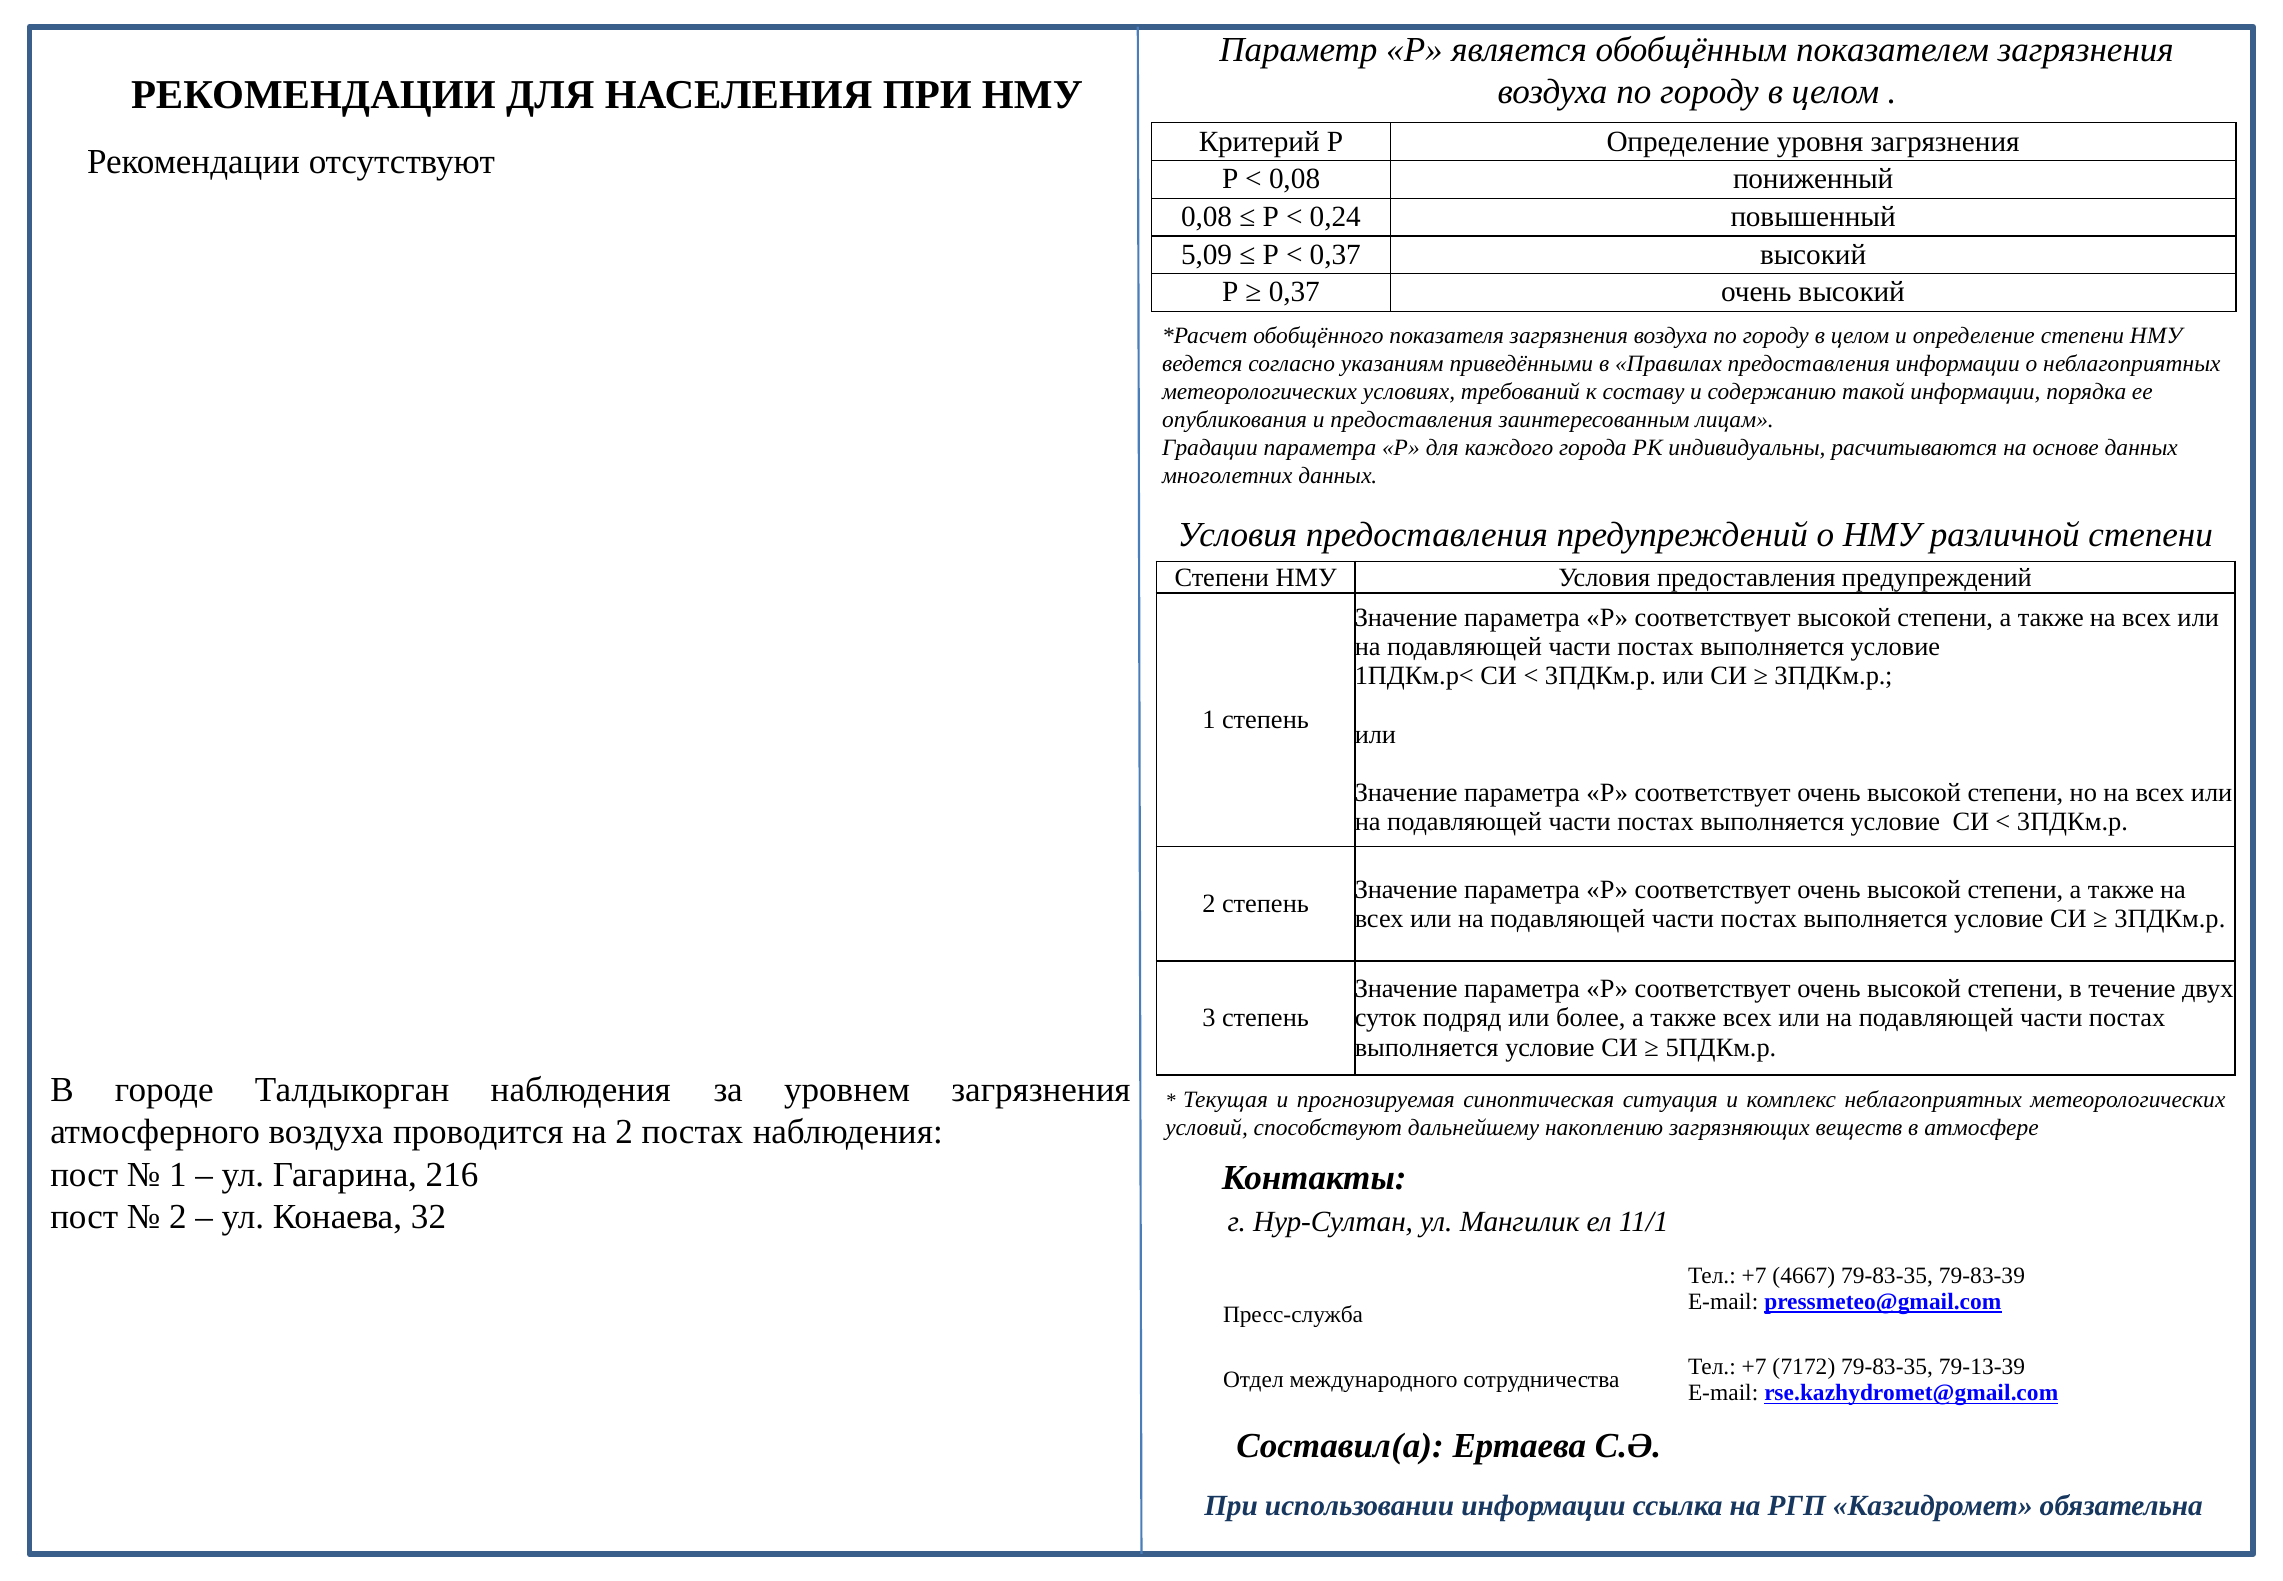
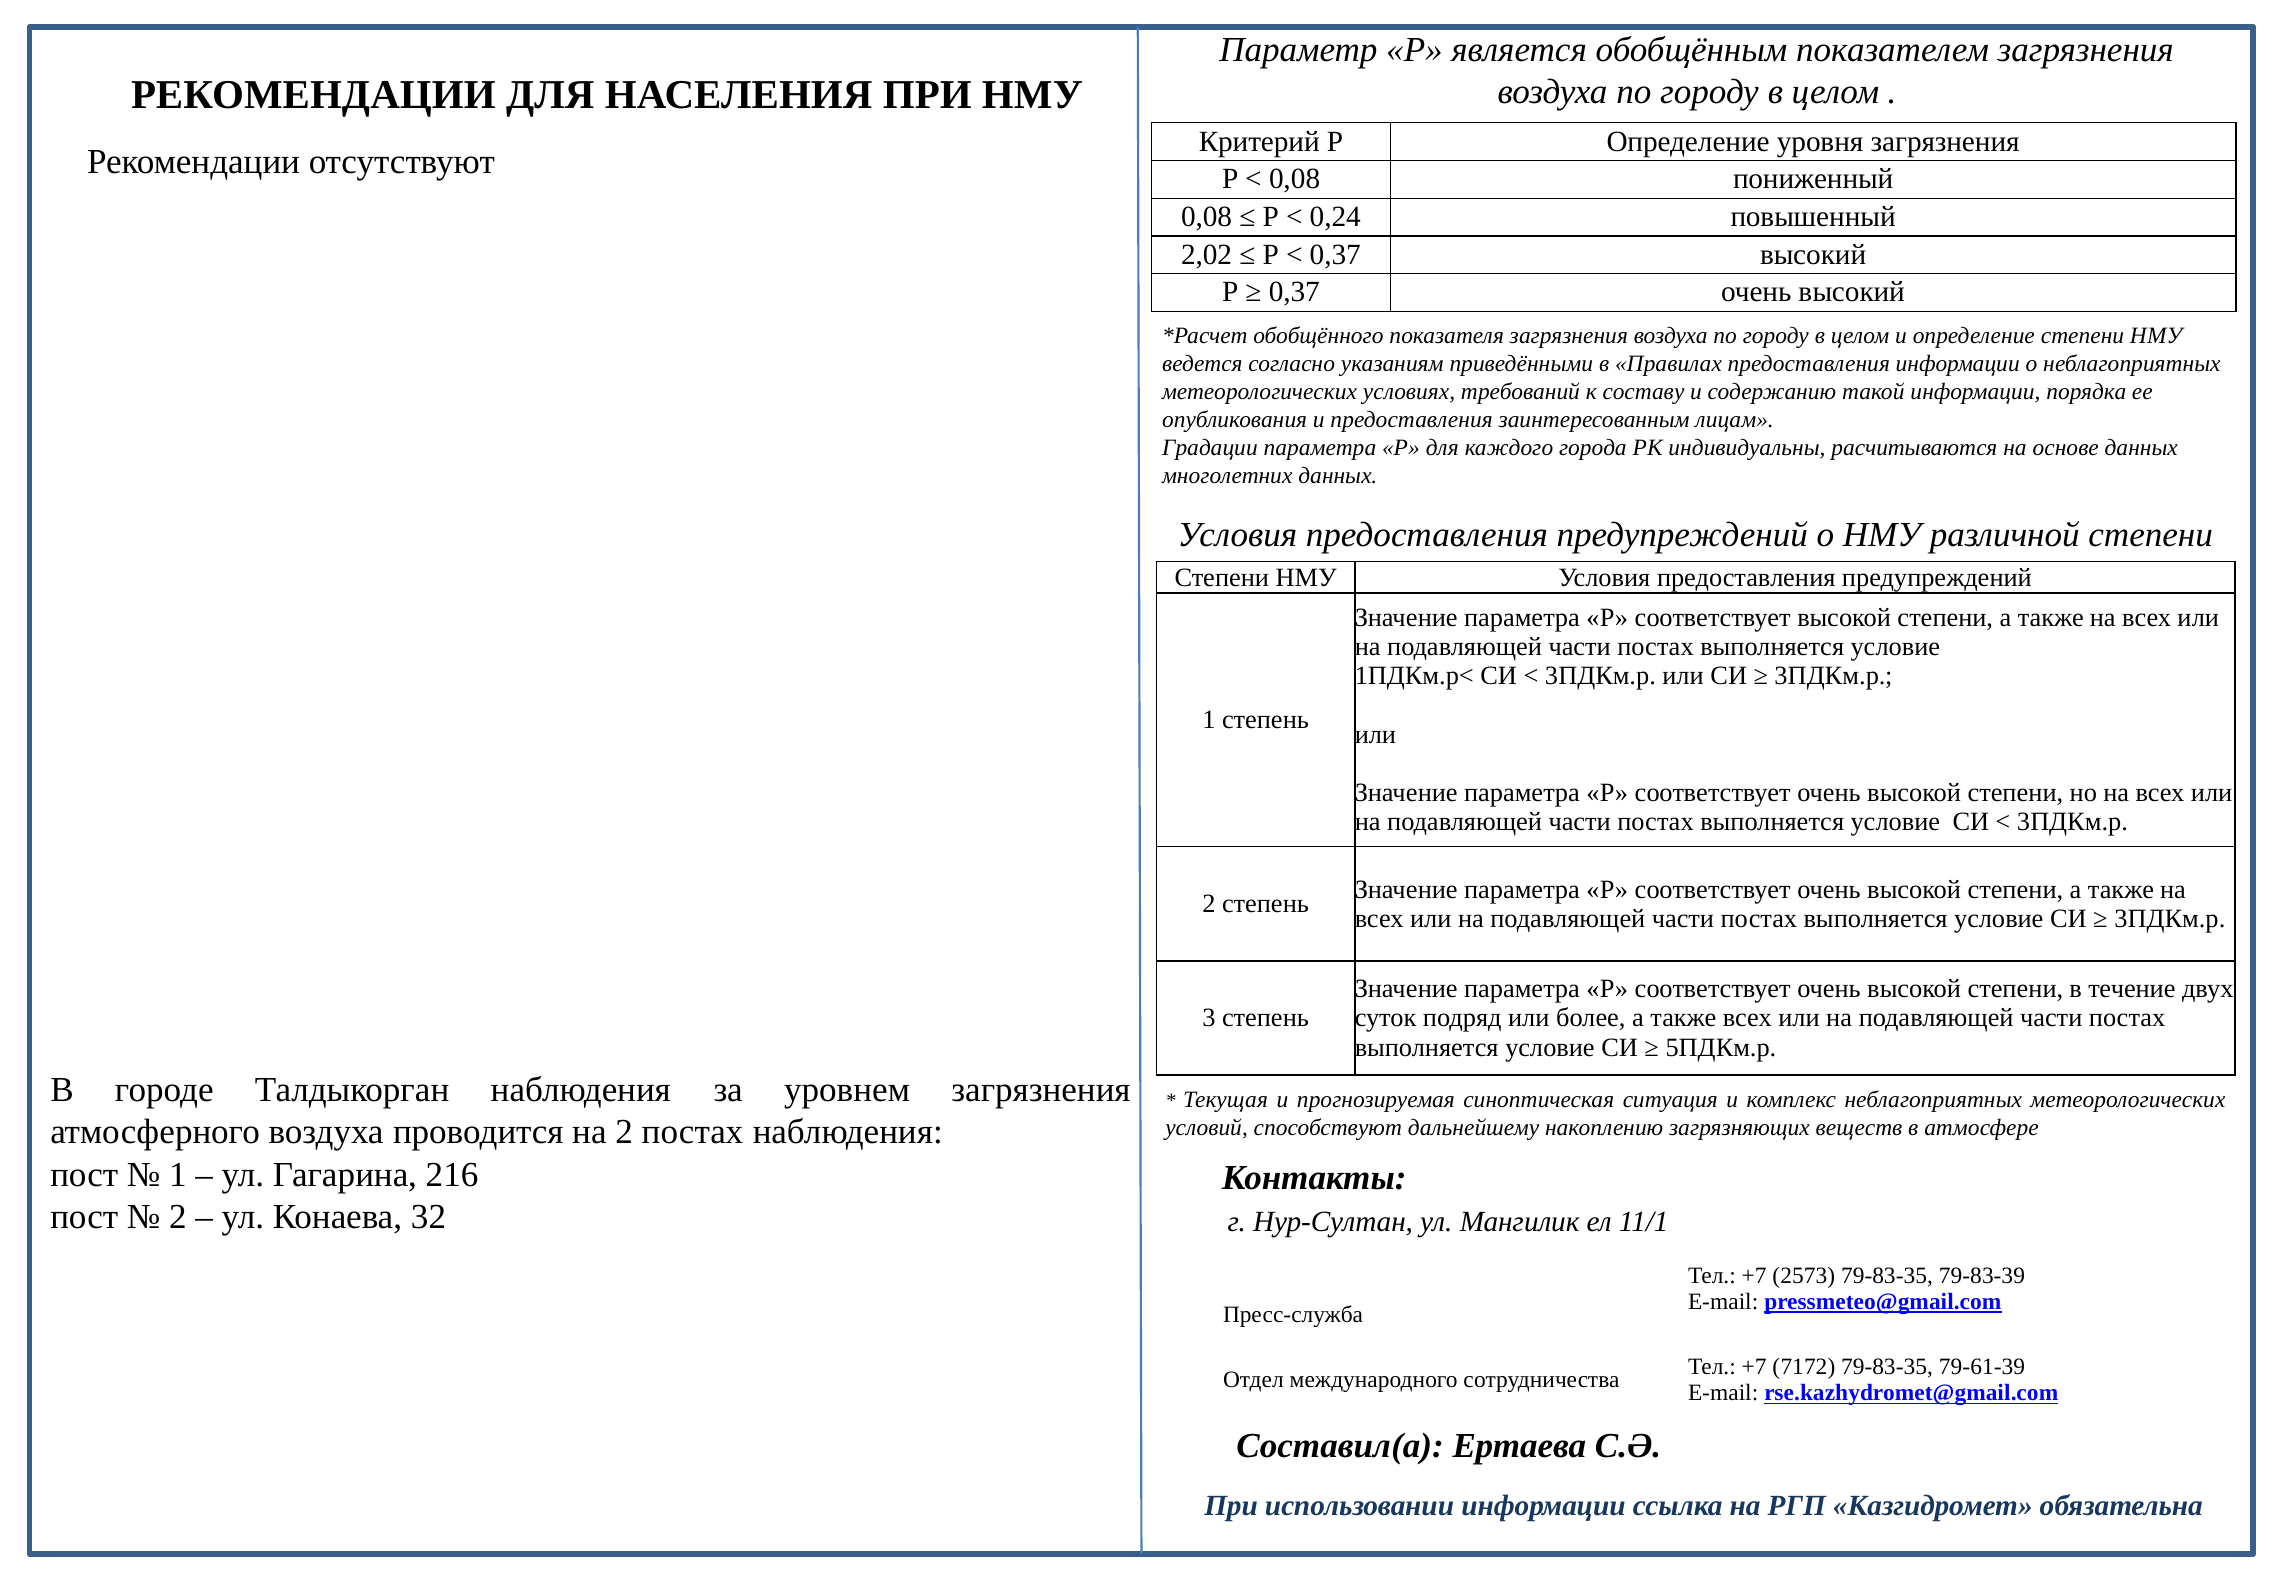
5,09: 5,09 -> 2,02
4667: 4667 -> 2573
79-13-39: 79-13-39 -> 79-61-39
